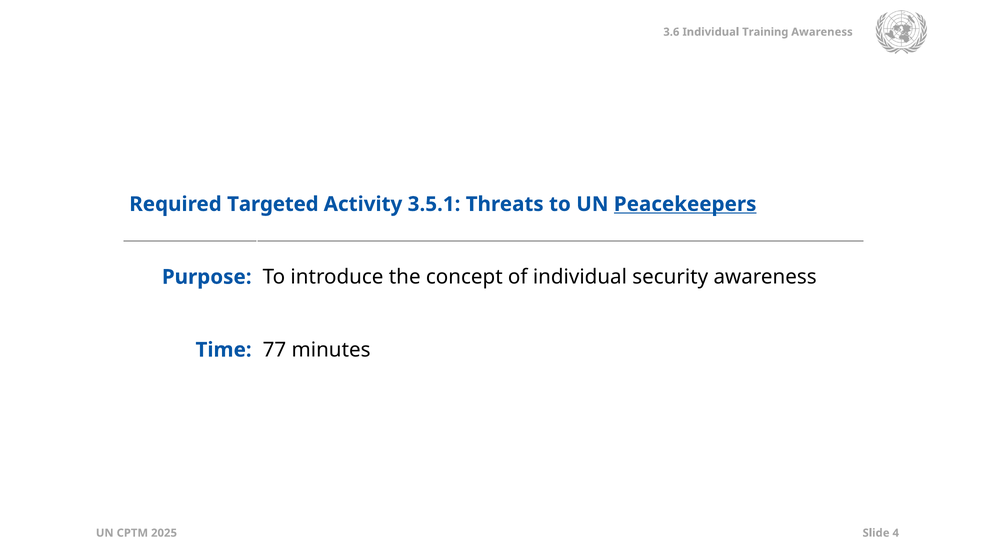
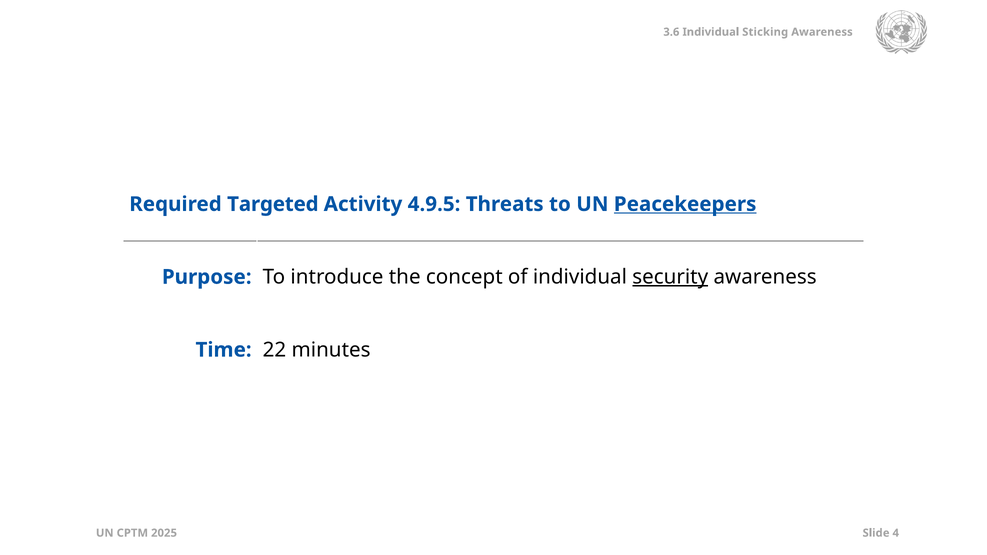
Training: Training -> Sticking
3.5.1: 3.5.1 -> 4.9.5
security underline: none -> present
77: 77 -> 22
